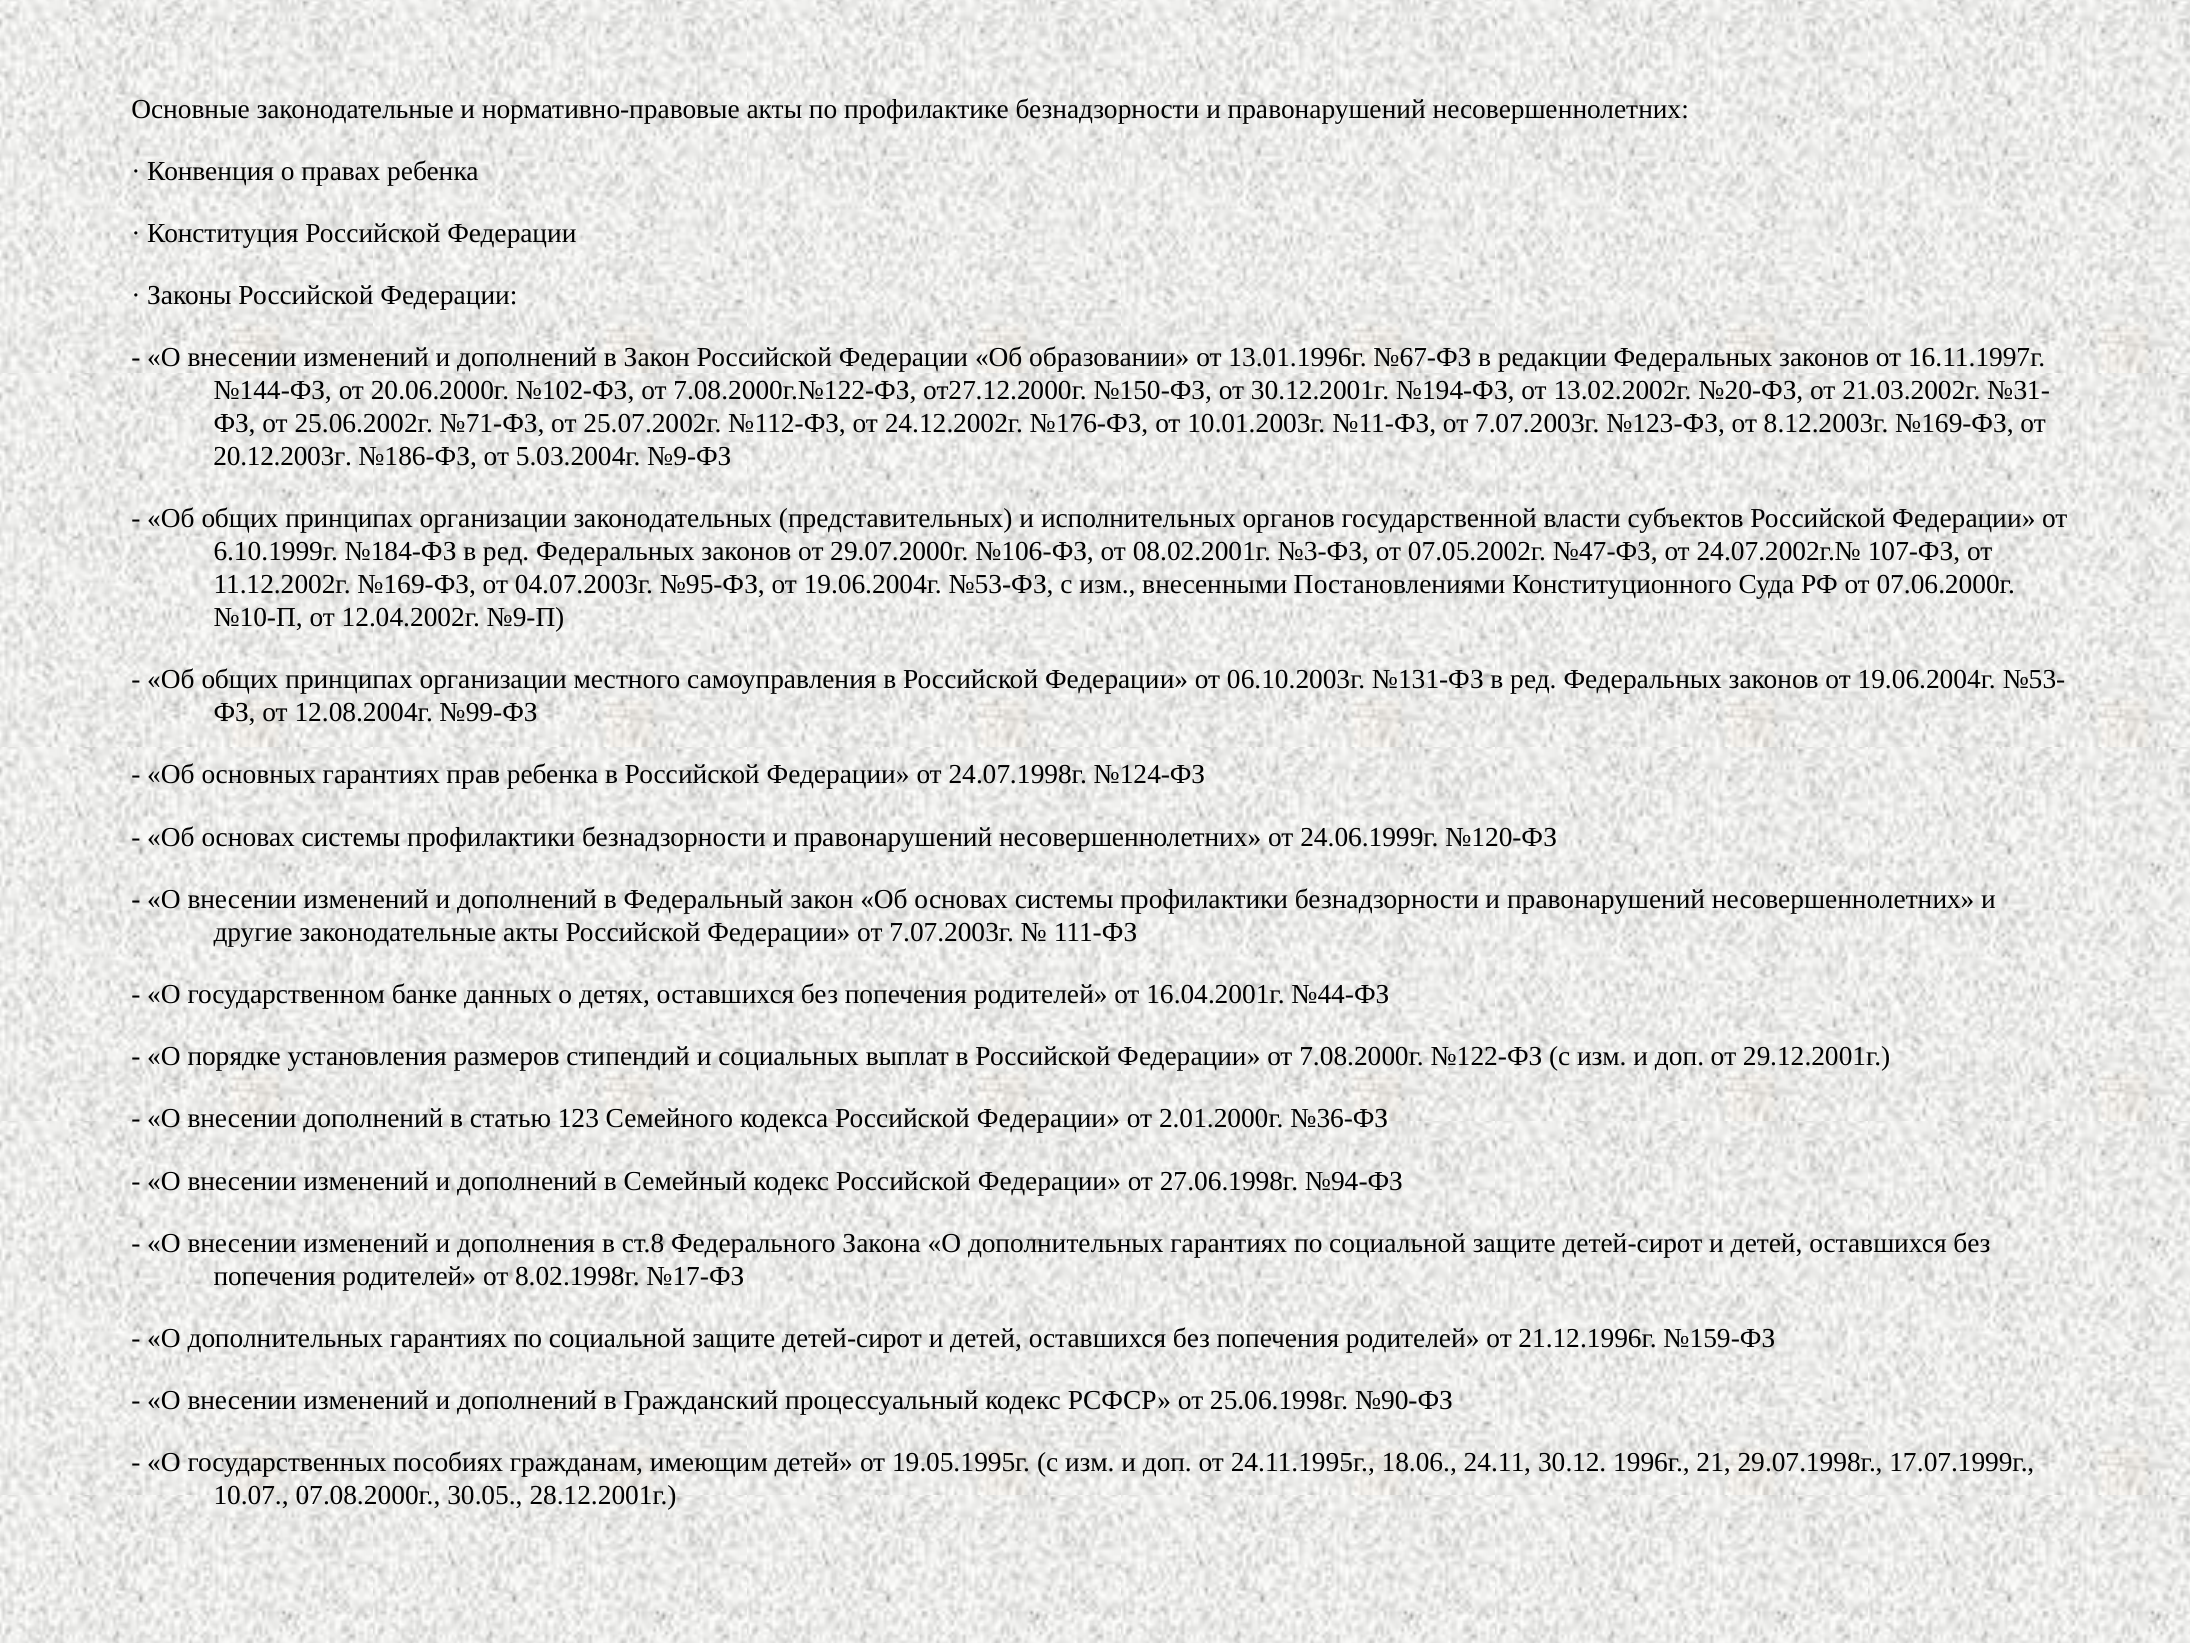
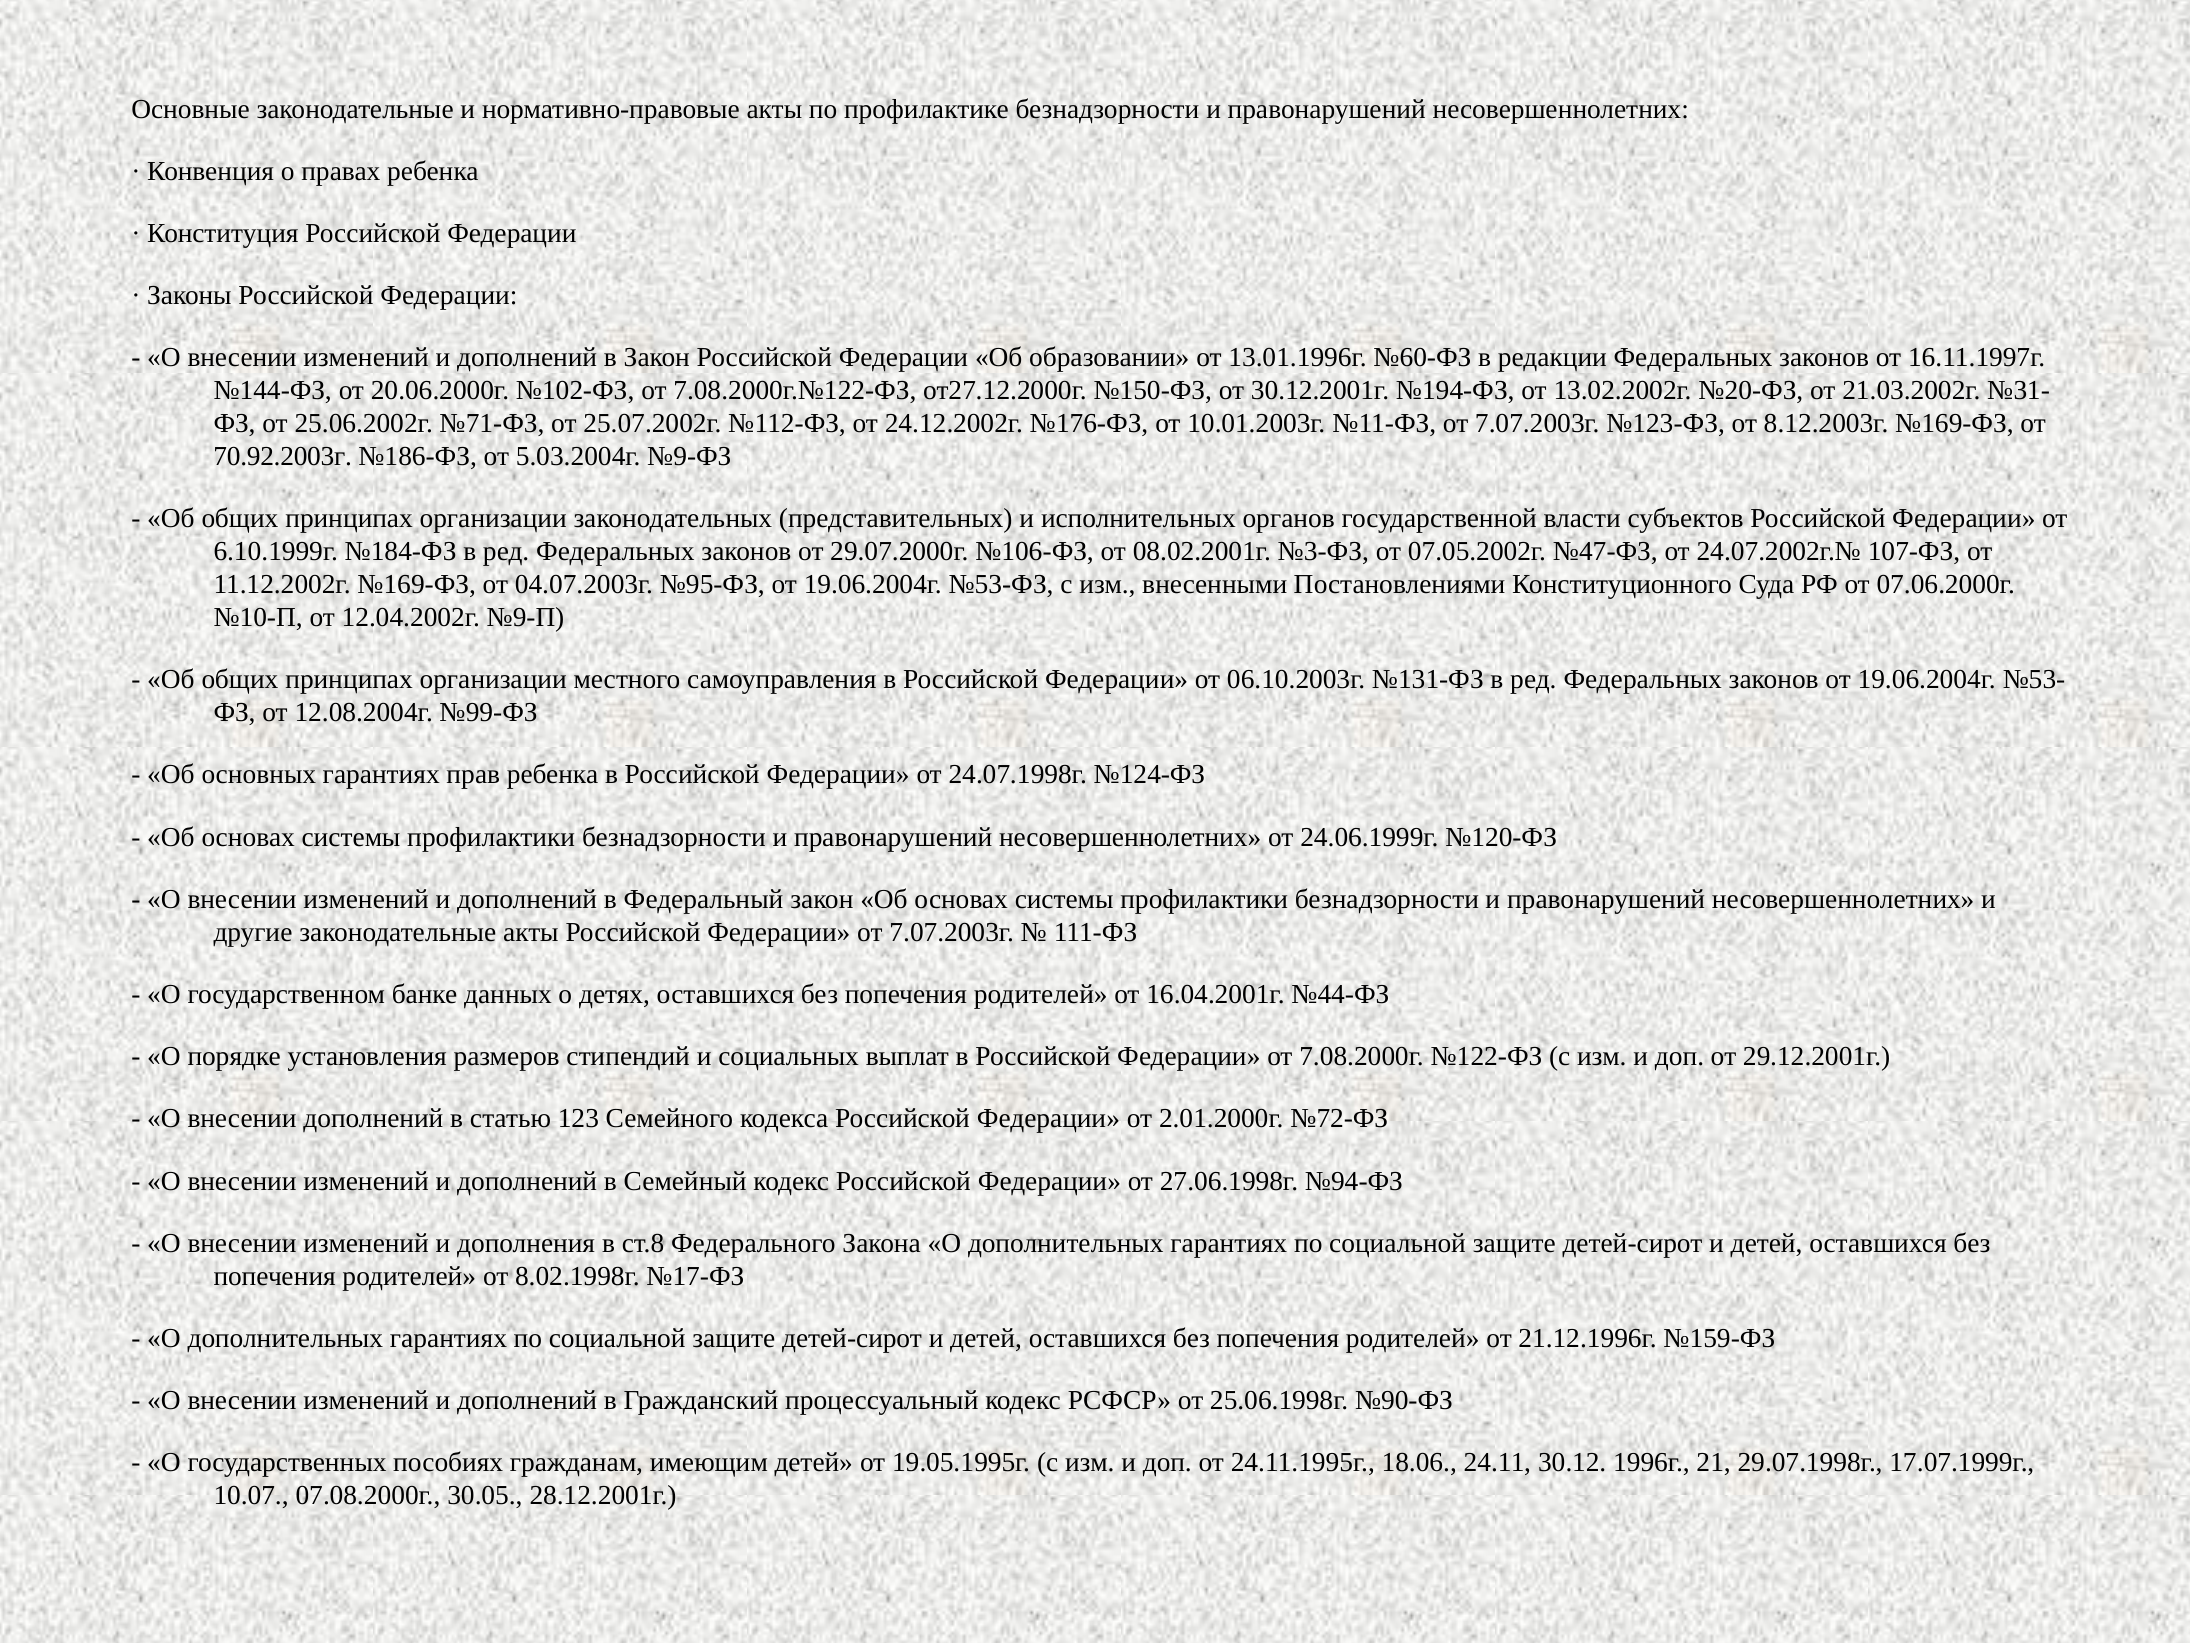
№67-ФЗ: №67-ФЗ -> №60-ФЗ
20.12.2003г: 20.12.2003г -> 70.92.2003г
№36-ФЗ: №36-ФЗ -> №72-ФЗ
